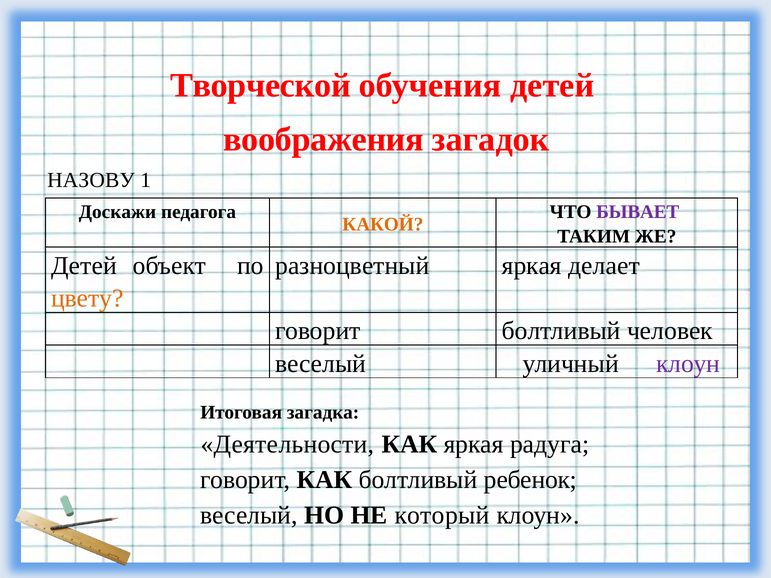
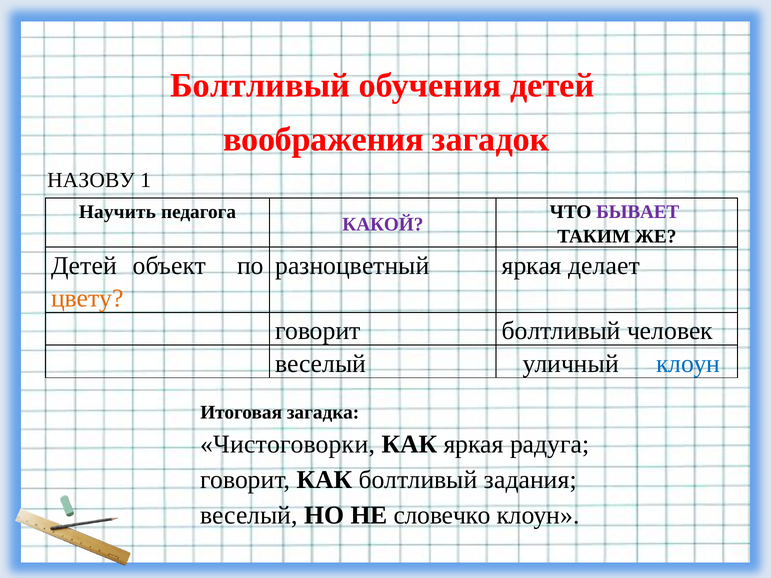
Творческой at (260, 85): Творческой -> Болтливый
Доскажи: Доскажи -> Научить
КАКОЙ colour: orange -> purple
клоун at (688, 364) colour: purple -> blue
Деятельности: Деятельности -> Чистоговорки
ребенок: ребенок -> задания
который: который -> словечко
